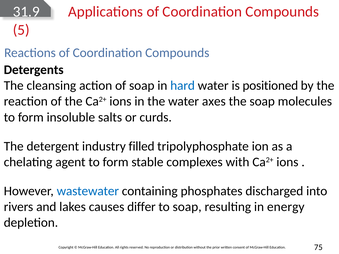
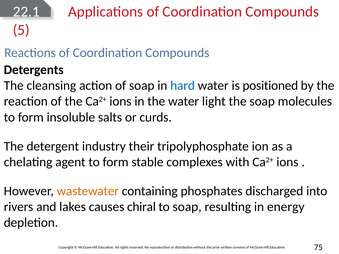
31.9: 31.9 -> 22.1
axes: axes -> light
filled: filled -> their
wastewater colour: blue -> orange
differ: differ -> chiral
